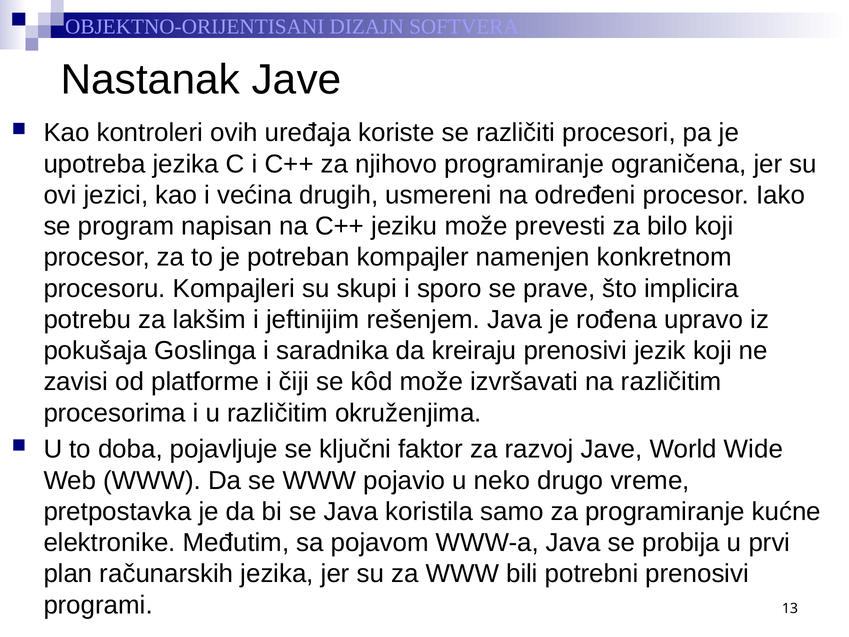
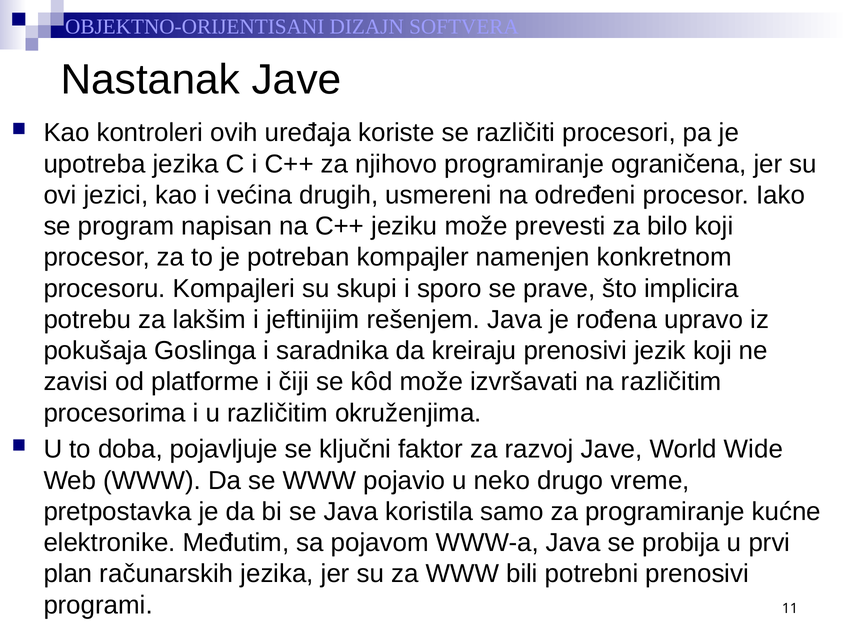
13: 13 -> 11
